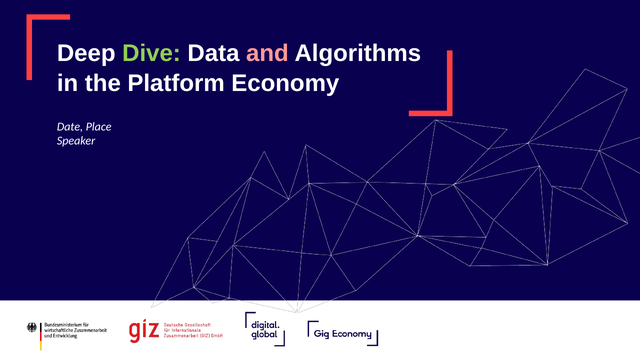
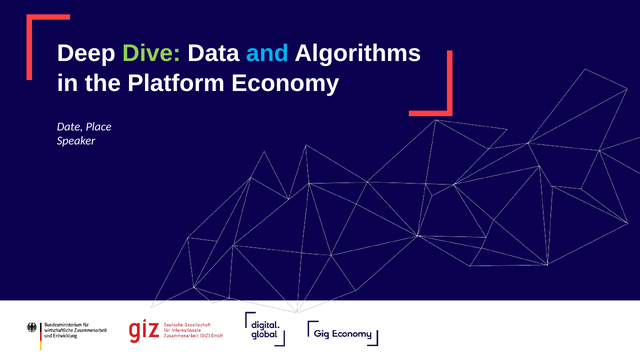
and colour: pink -> light blue
